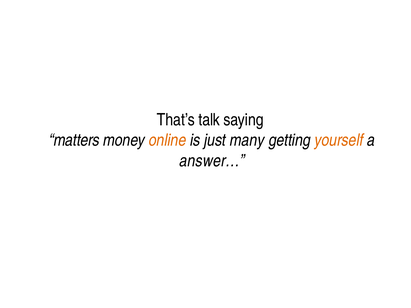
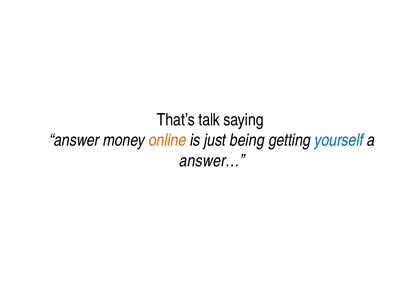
matters: matters -> answer
many: many -> being
yourself colour: orange -> blue
